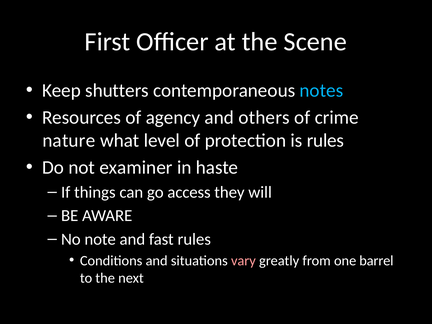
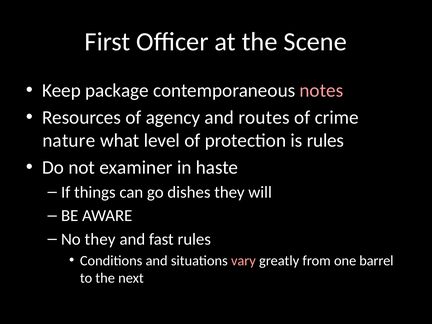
shutters: shutters -> package
notes colour: light blue -> pink
others: others -> routes
access: access -> dishes
No note: note -> they
